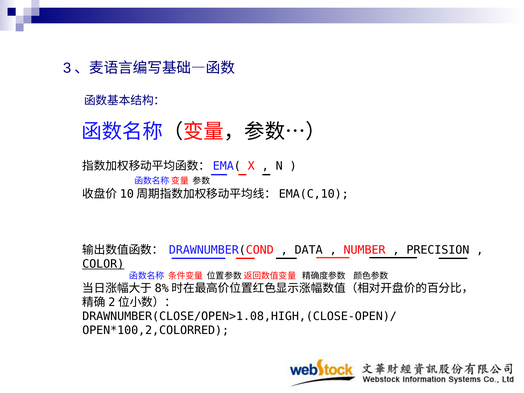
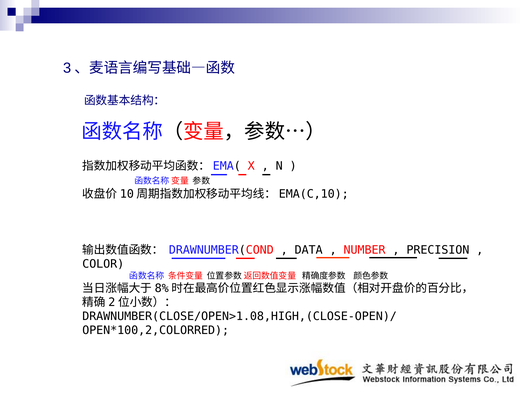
COLOR underline: present -> none
